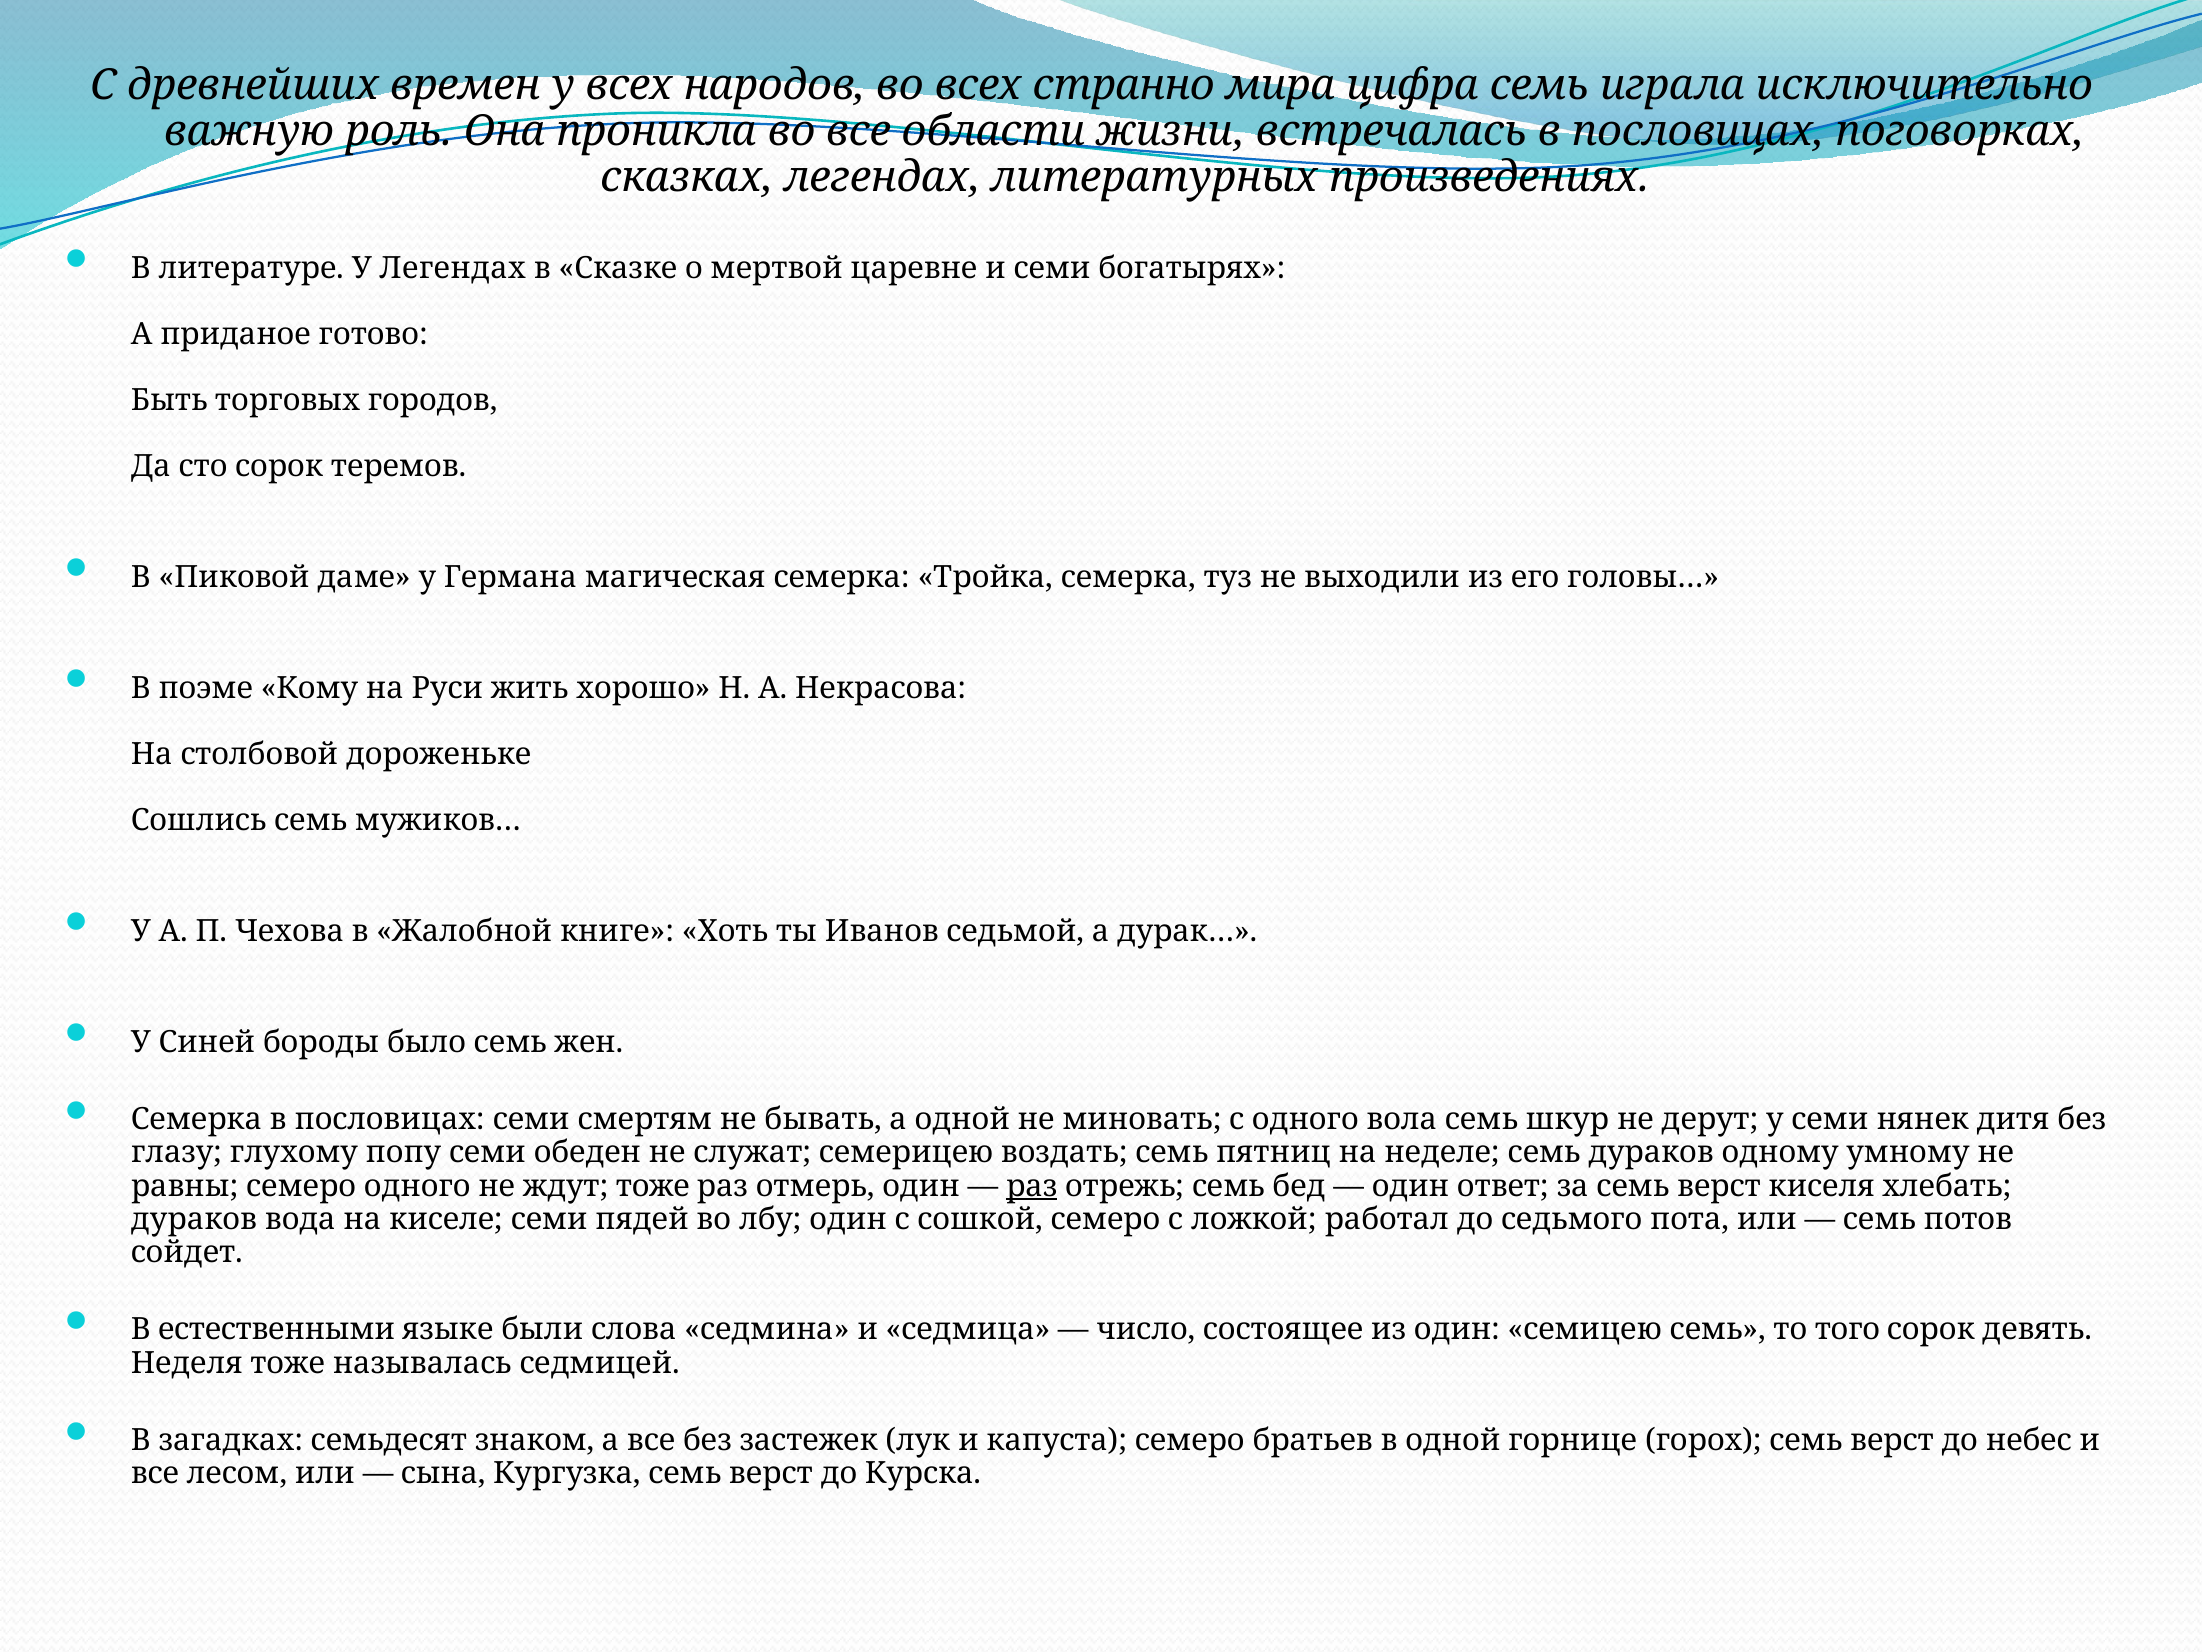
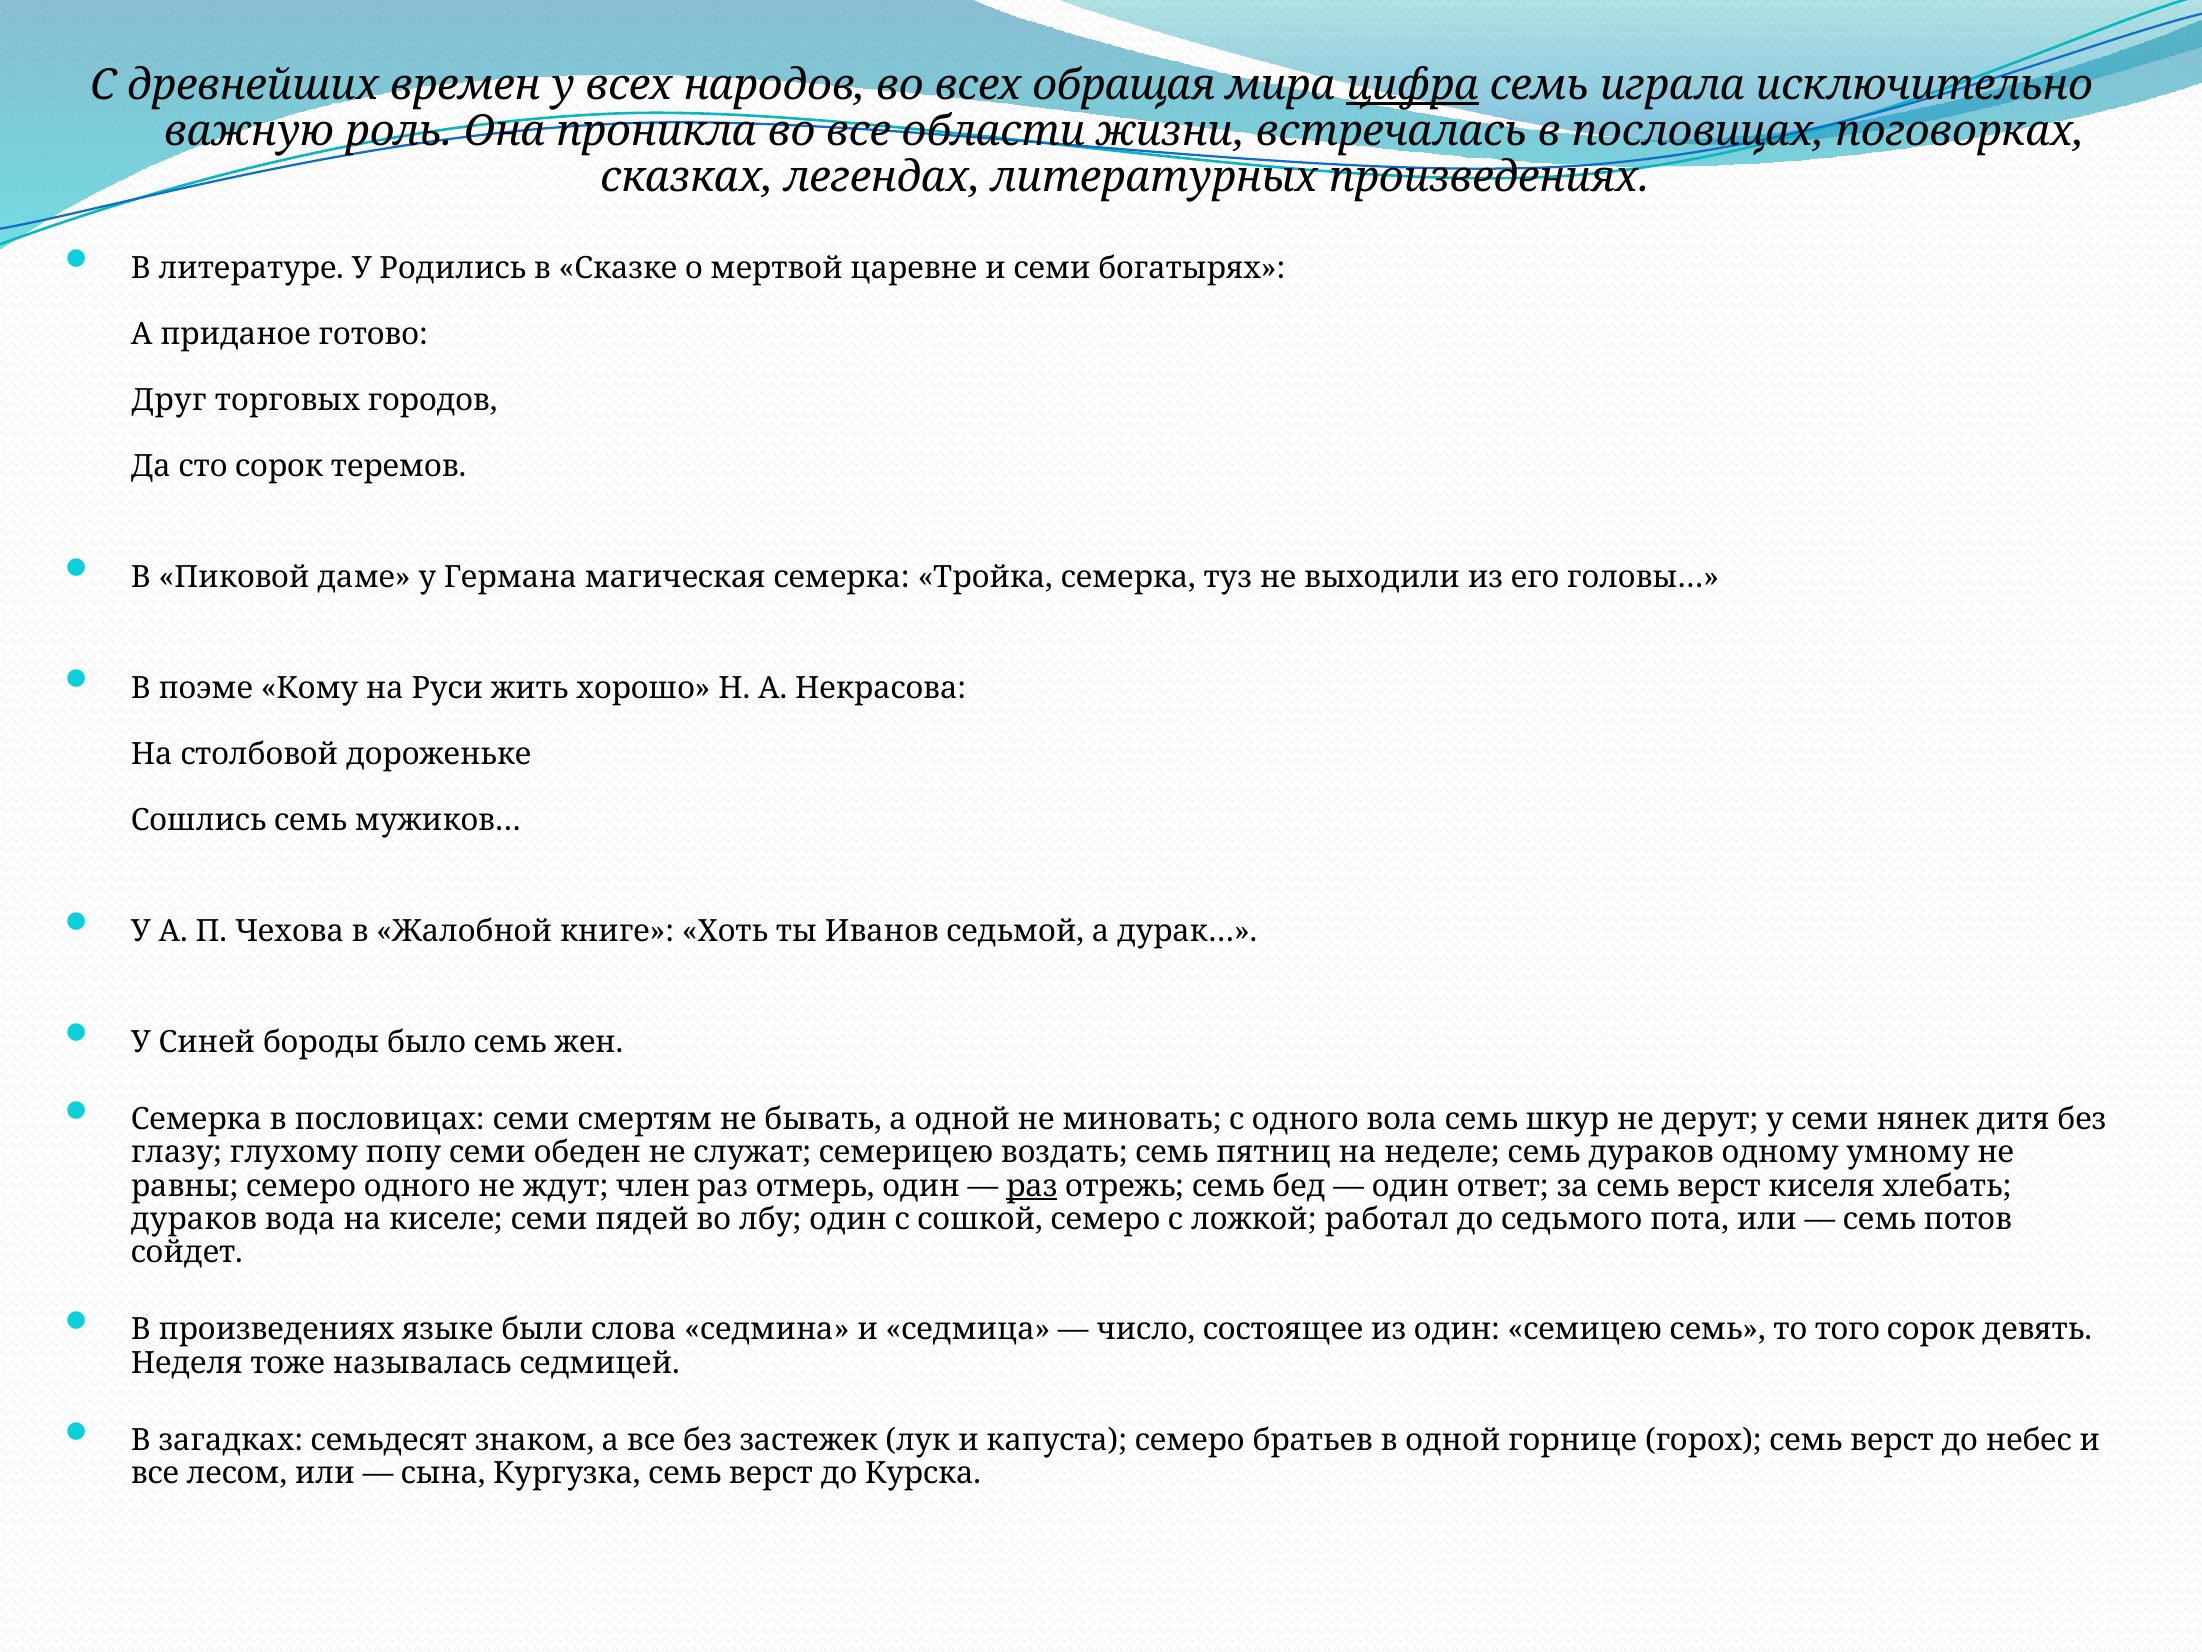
странно: странно -> обращая
цифра underline: none -> present
У Легендах: Легендах -> Родились
Быть: Быть -> Друг
ждут тоже: тоже -> член
В естественными: естественными -> произведениях
